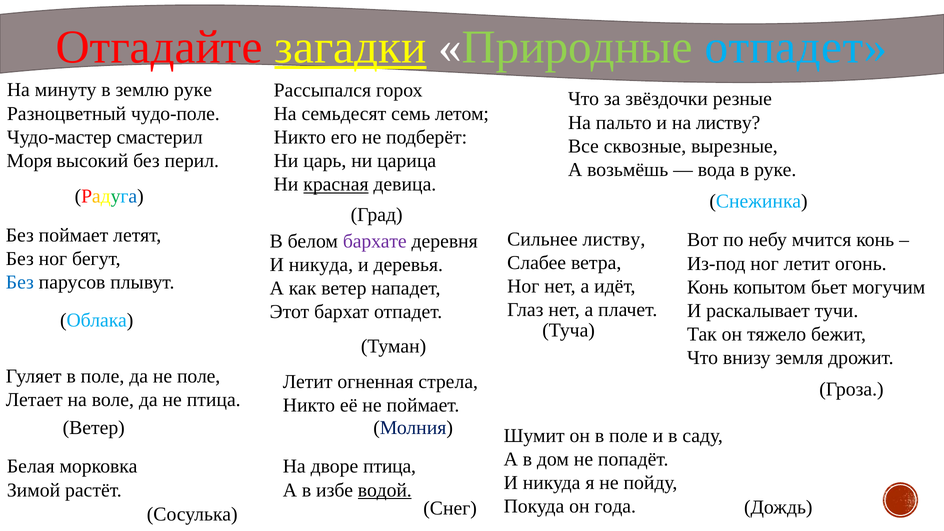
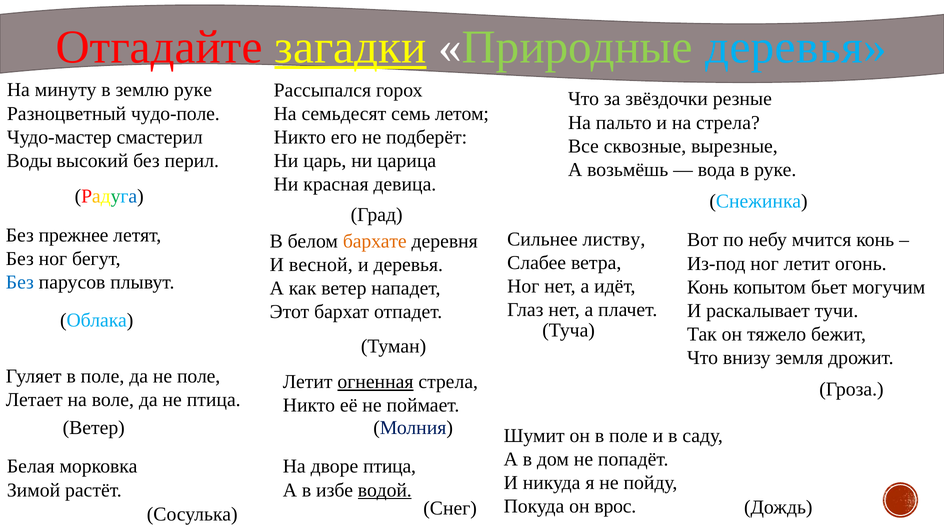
Природные отпадет: отпадет -> деревья
на листву: листву -> стрела
Моря: Моря -> Воды
красная underline: present -> none
Без поймает: поймает -> прежнее
бархате colour: purple -> orange
никуда at (321, 265): никуда -> весной
огненная underline: none -> present
года: года -> врос
